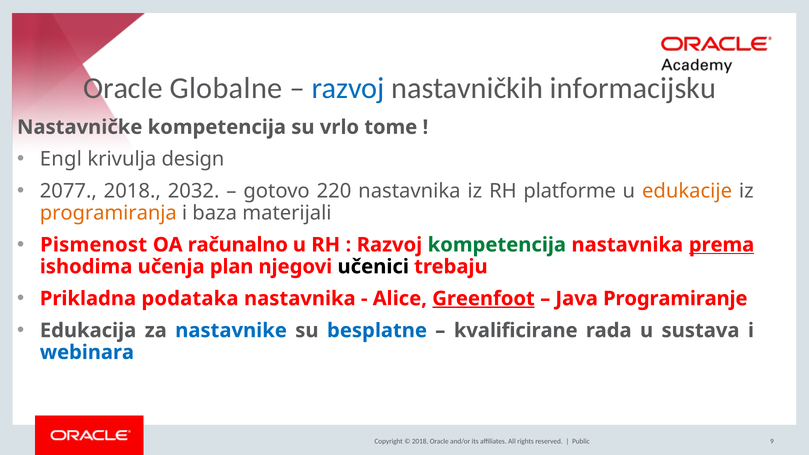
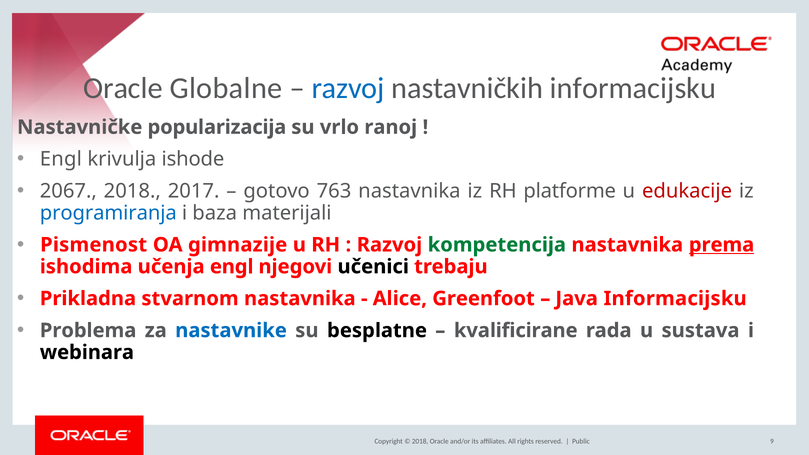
Nastavničke kompetencija: kompetencija -> popularizacija
tome: tome -> ranoj
design: design -> ishode
2077: 2077 -> 2067
2032: 2032 -> 2017
220: 220 -> 763
edukacije colour: orange -> red
programiranja colour: orange -> blue
računalno: računalno -> gimnazije
učenja plan: plan -> engl
podataka: podataka -> stvarnom
Greenfoot underline: present -> none
Java Programiranje: Programiranje -> Informacijsku
Edukacija: Edukacija -> Problema
besplatne colour: blue -> black
webinara colour: blue -> black
